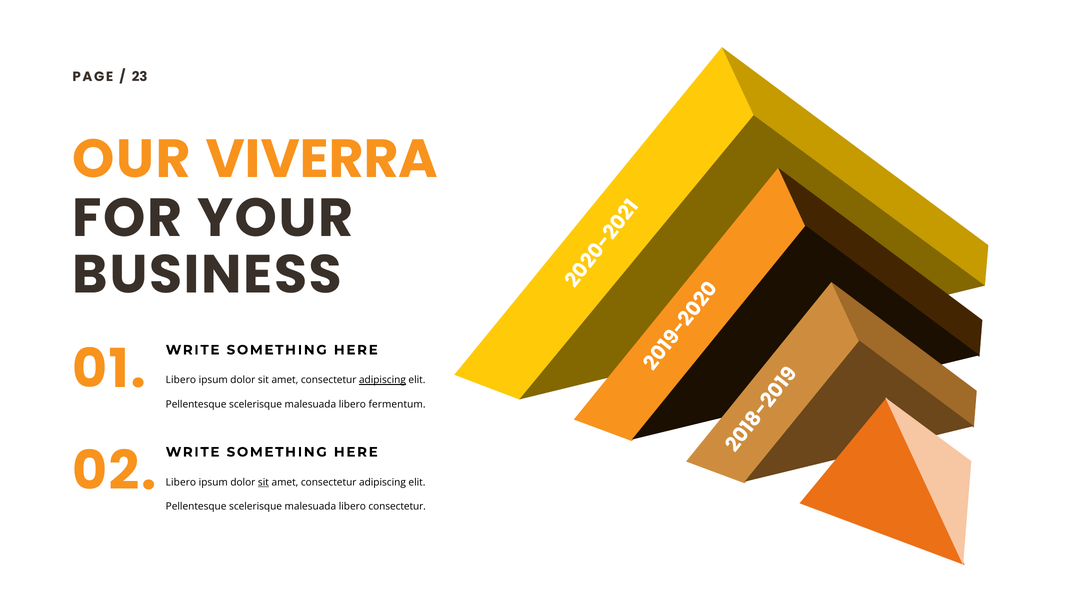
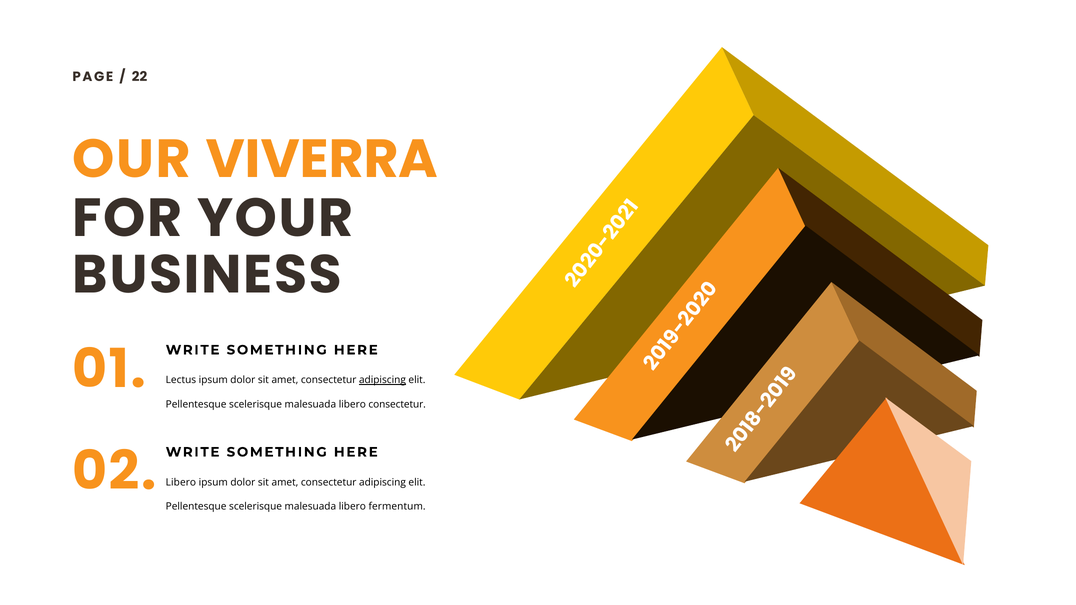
23: 23 -> 22
Libero at (181, 380): Libero -> Lectus
libero fermentum: fermentum -> consectetur
sit at (263, 483) underline: present -> none
libero consectetur: consectetur -> fermentum
